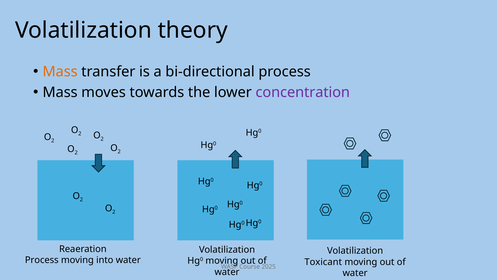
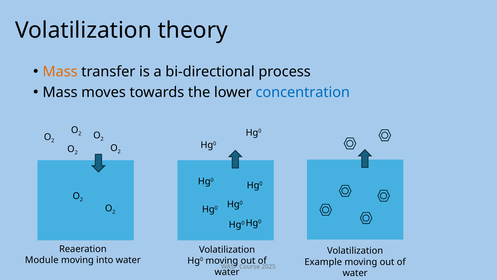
concentration colour: purple -> blue
Process at (42, 260): Process -> Module
Toxicant: Toxicant -> Example
